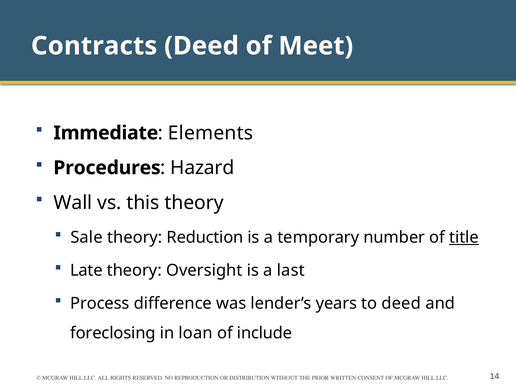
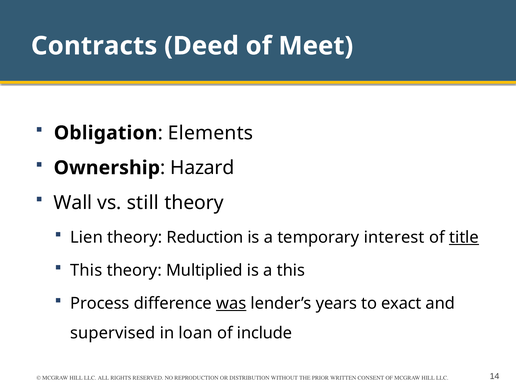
Immediate: Immediate -> Obligation
Procedures: Procedures -> Ownership
this: this -> still
Sale: Sale -> Lien
number: number -> interest
Late at (86, 270): Late -> This
Oversight: Oversight -> Multiplied
a last: last -> this
was underline: none -> present
to deed: deed -> exact
foreclosing: foreclosing -> supervised
